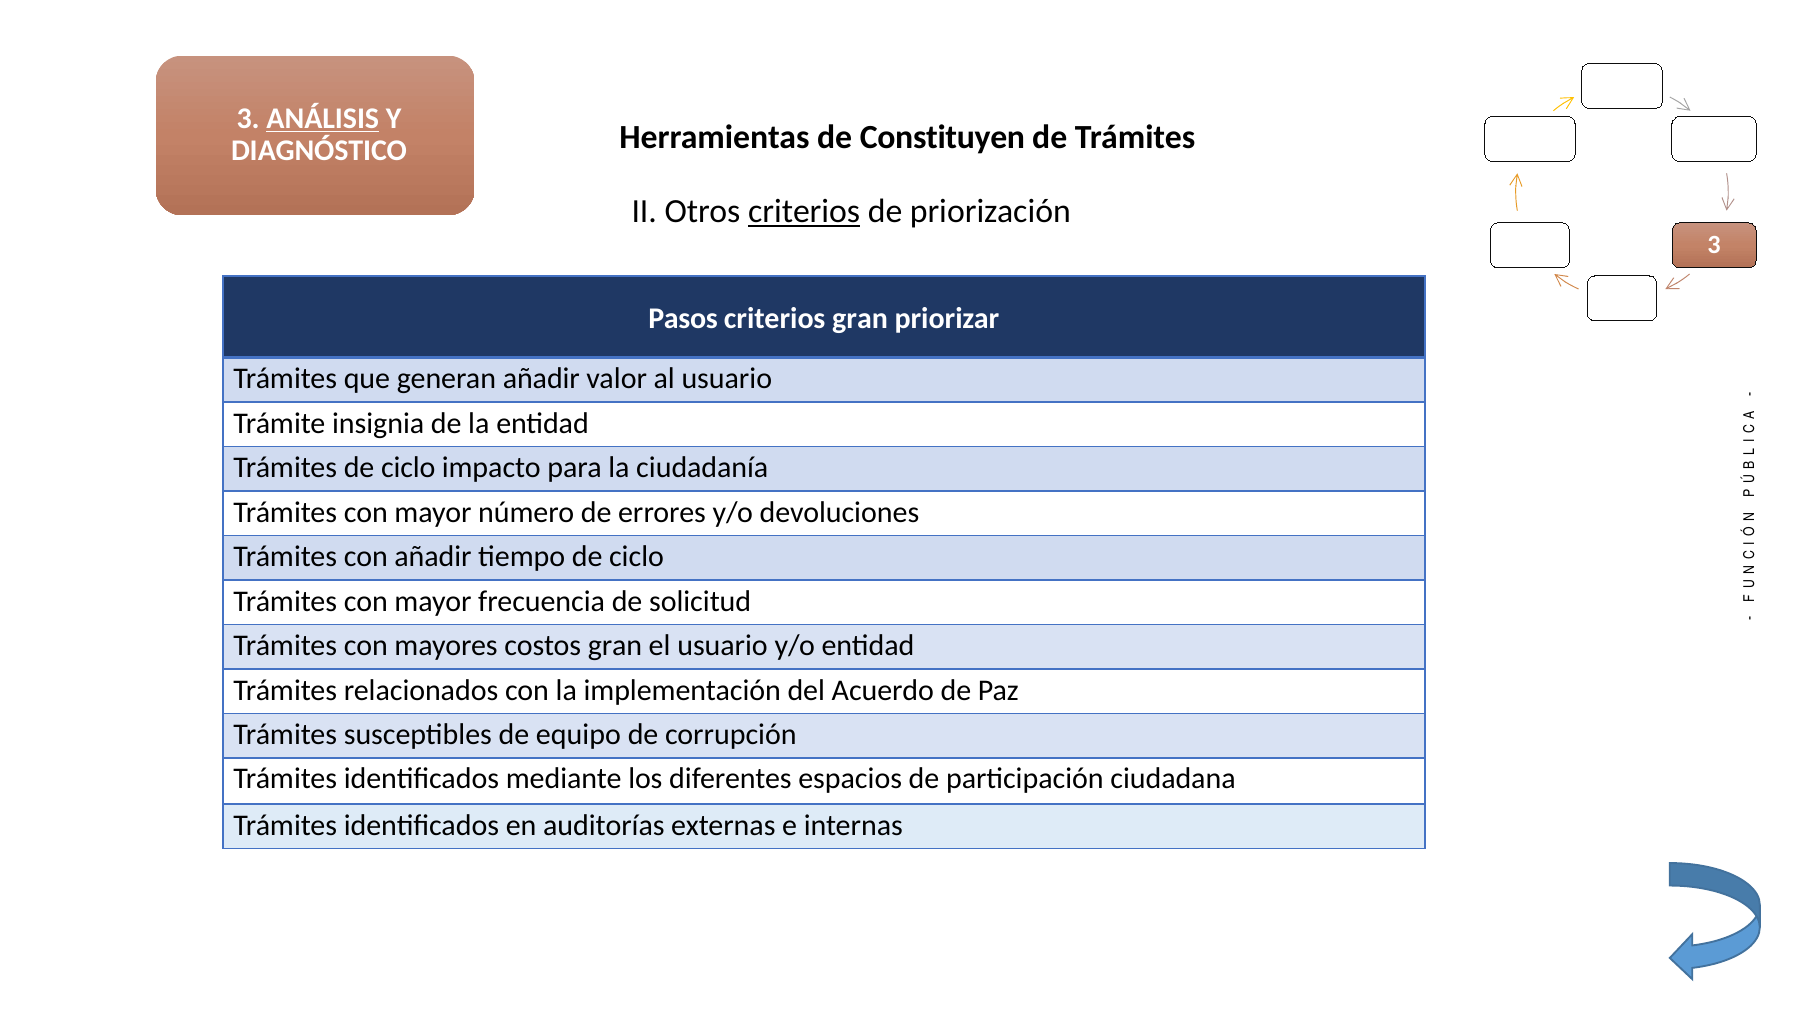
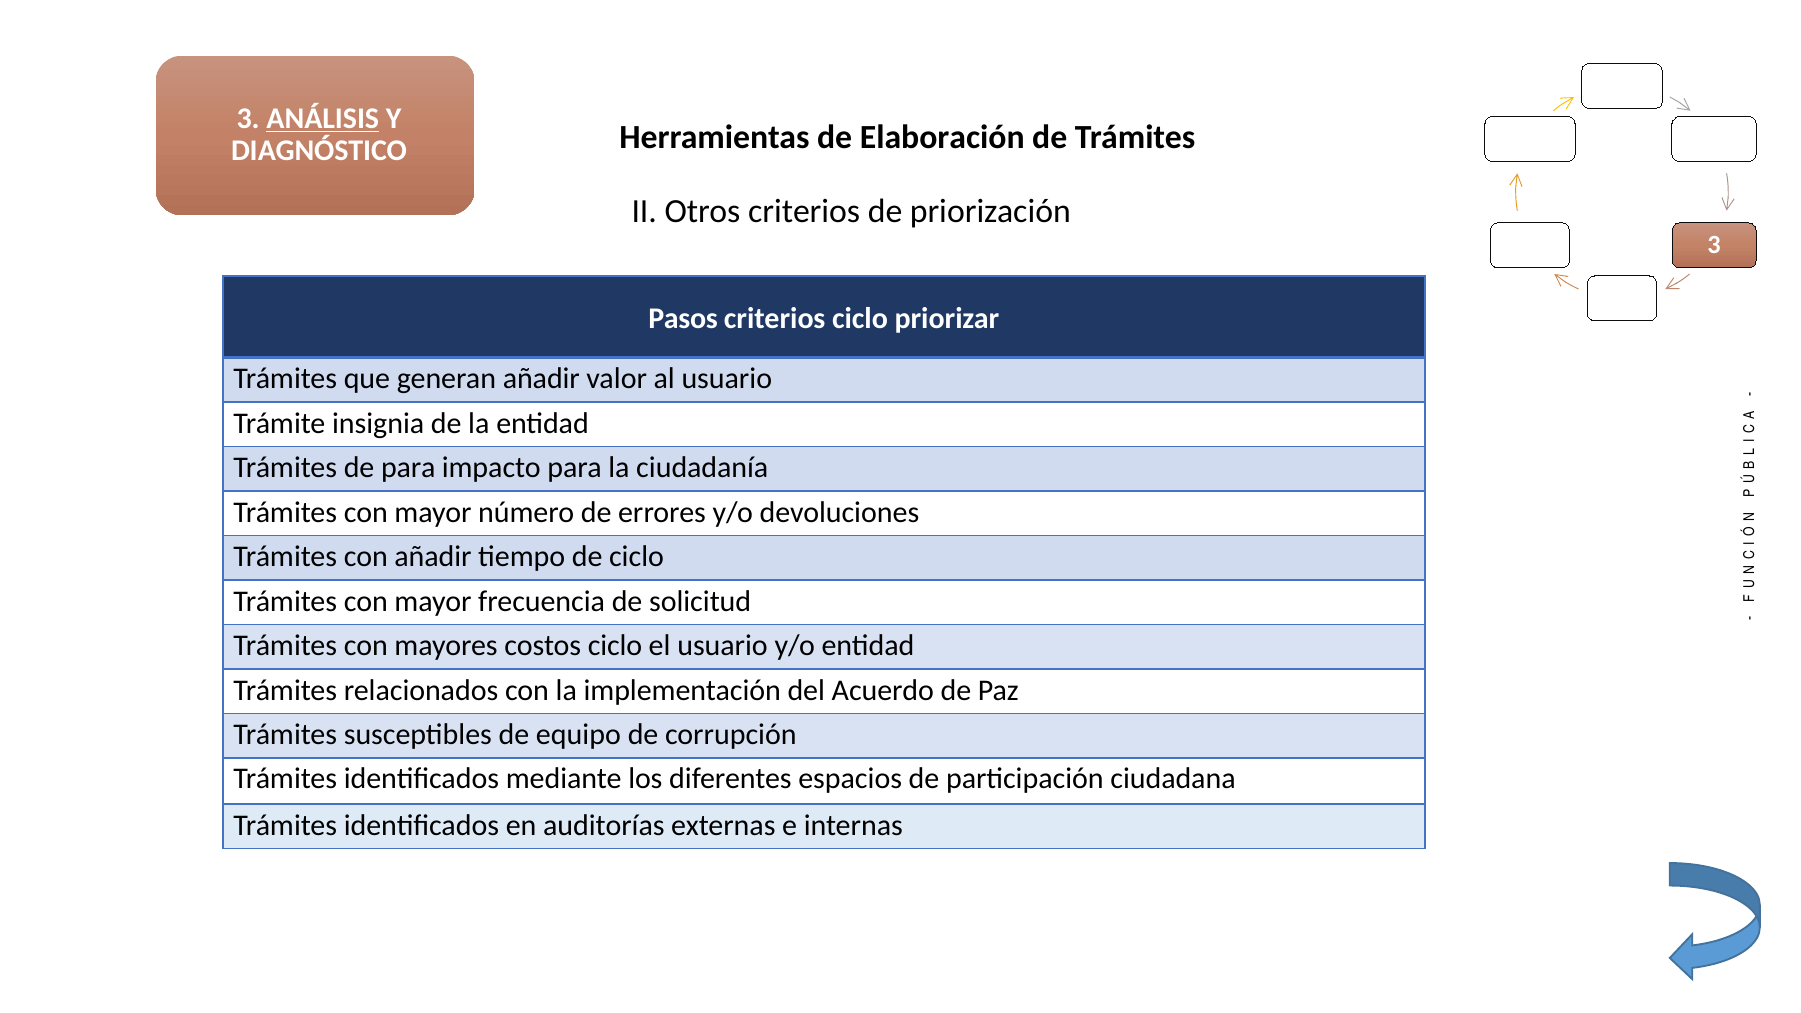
Constituyen: Constituyen -> Elaboración
criterios at (804, 212) underline: present -> none
criterios gran: gran -> ciclo
Trámites de ciclo: ciclo -> para
costos gran: gran -> ciclo
